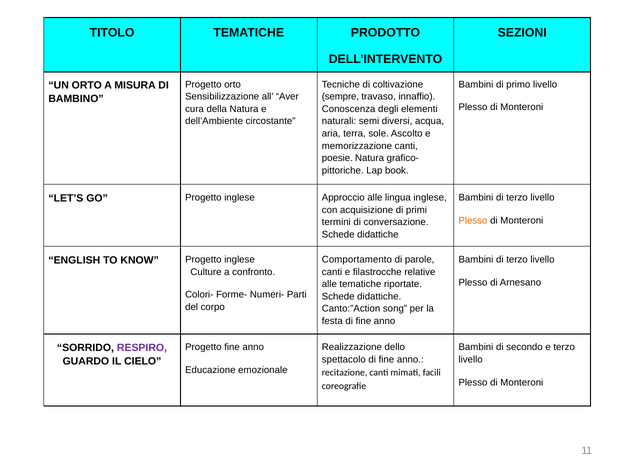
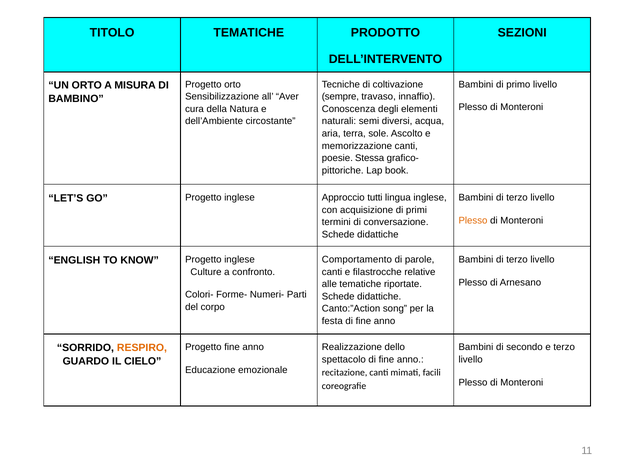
poesie Natura: Natura -> Stessa
Approccio alle: alle -> tutti
RESPIRO colour: purple -> orange
